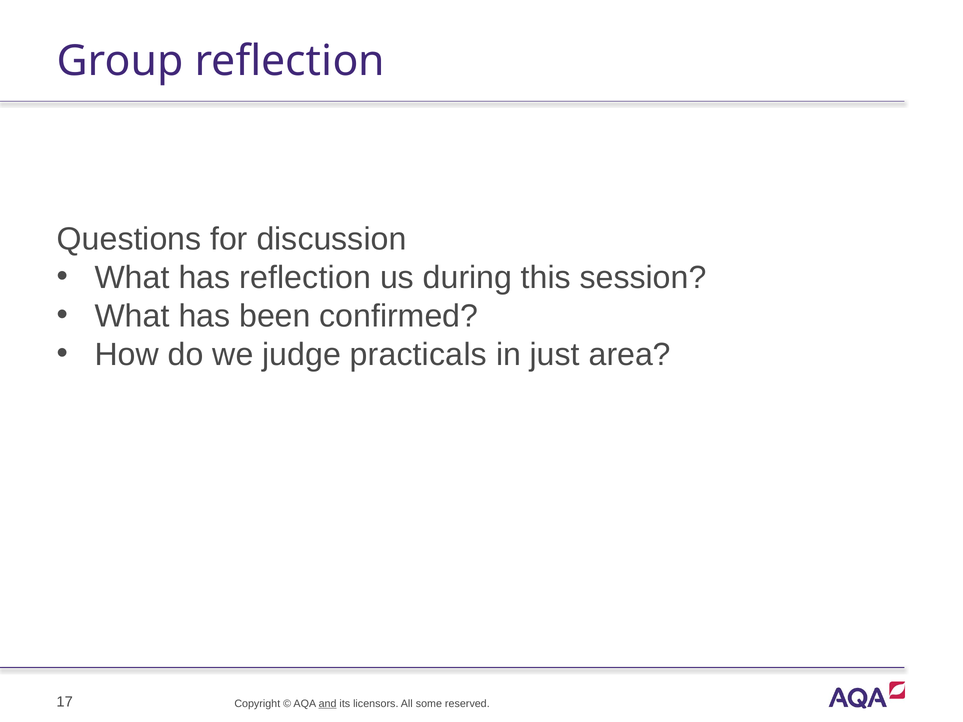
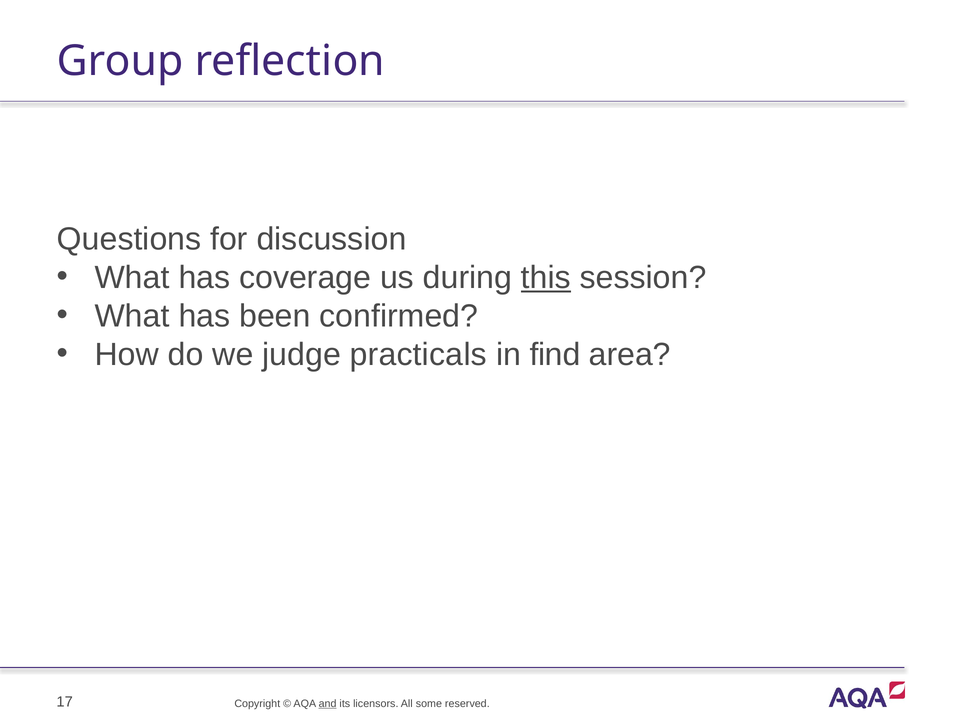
has reflection: reflection -> coverage
this underline: none -> present
just: just -> find
